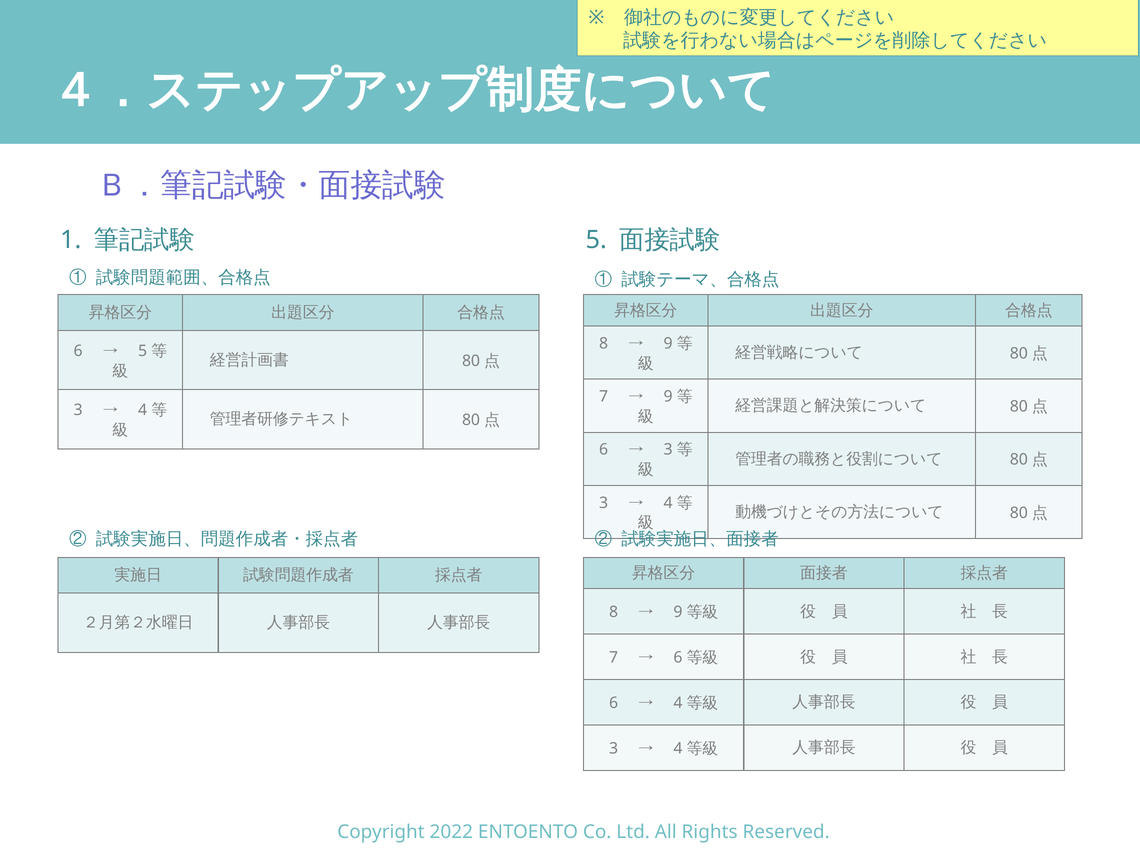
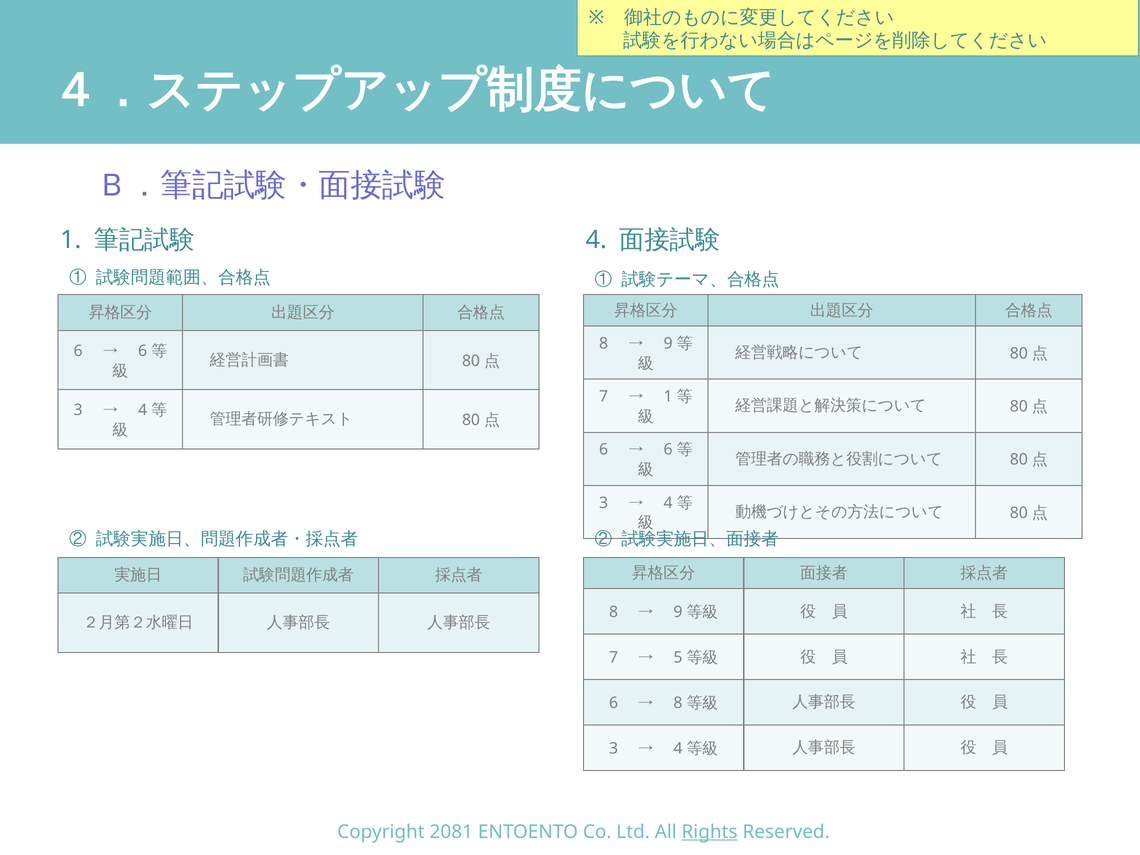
5 at (596, 240): 5 -> 4
5 at (143, 351): 5 -> 6
9 at (668, 397): 9 -> 1
3 at (668, 450): 3 -> 6
6 at (678, 658): 6 -> 5
4 at (678, 703): 4 -> 8
2022: 2022 -> 2081
Rights underline: none -> present
